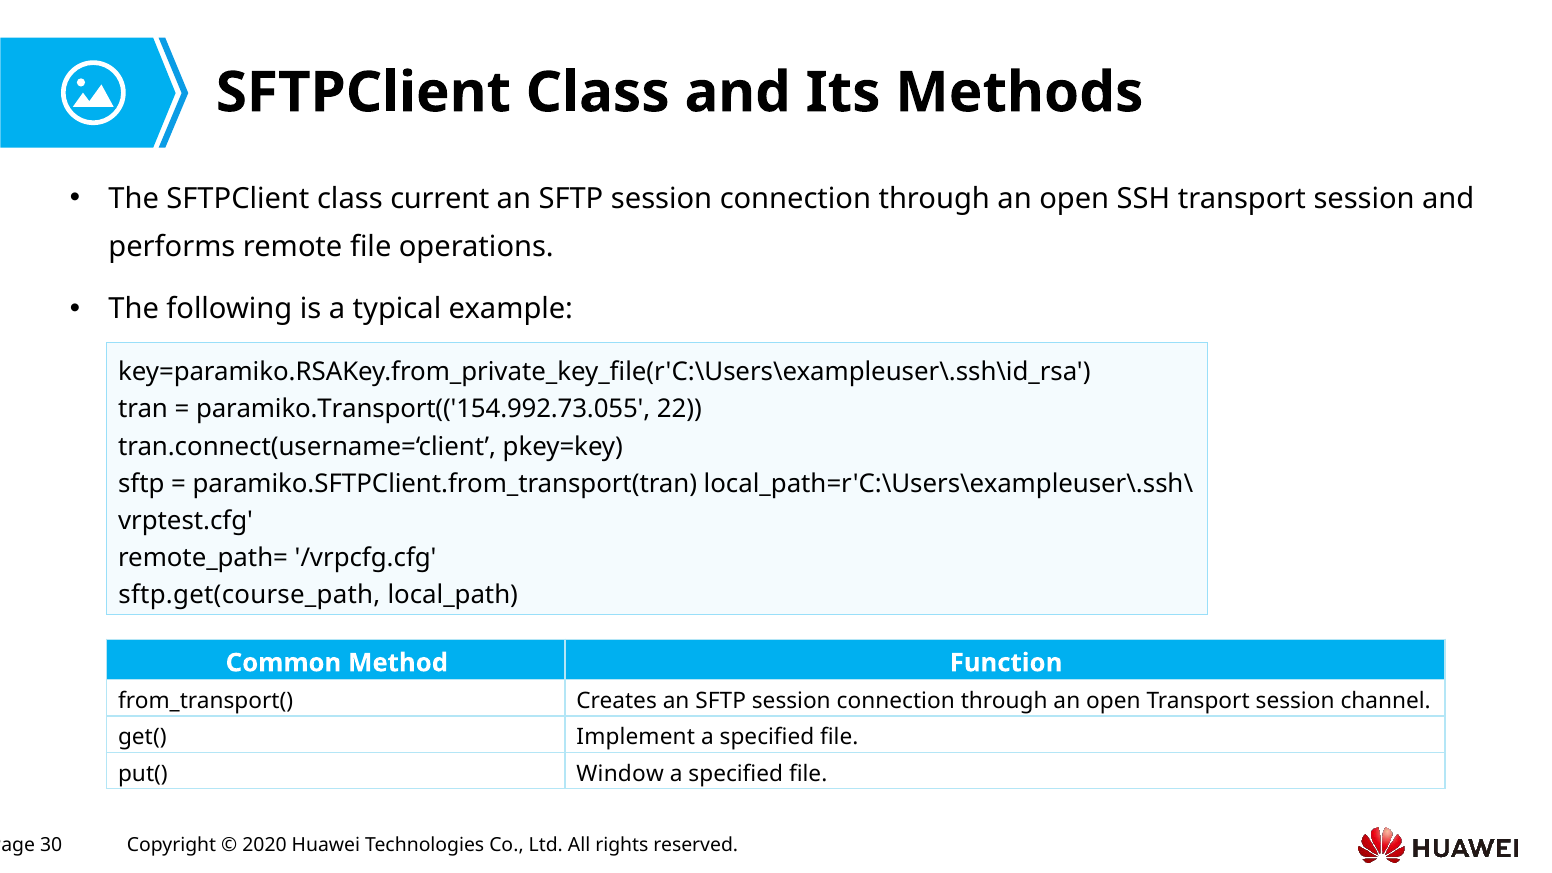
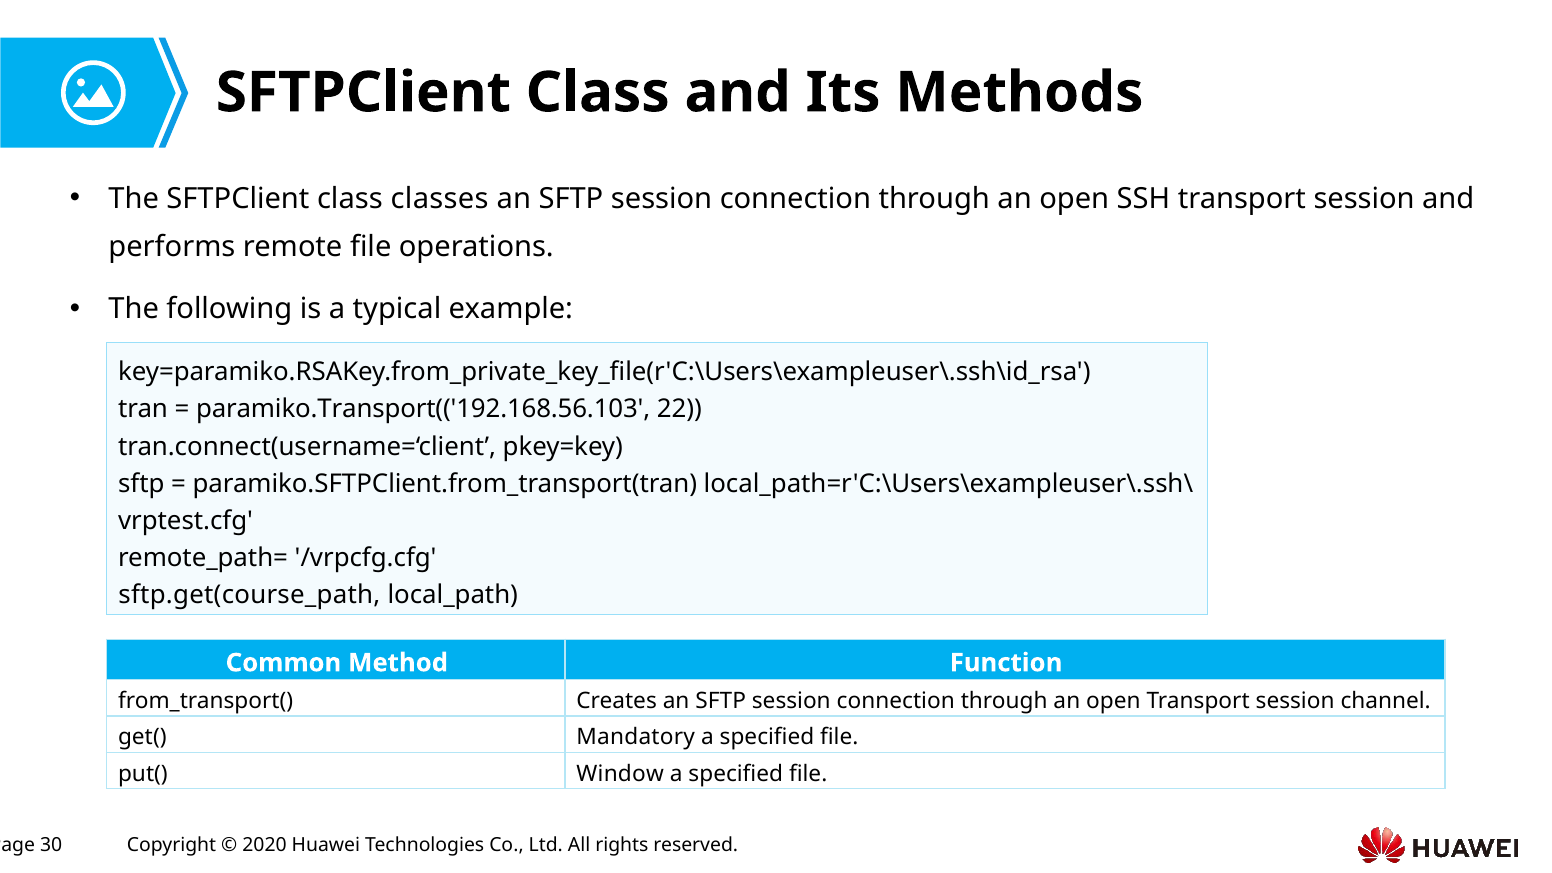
current: current -> classes
paramiko.Transport(('154.992.73.055: paramiko.Transport(('154.992.73.055 -> paramiko.Transport(('192.168.56.103
Implement: Implement -> Mandatory
